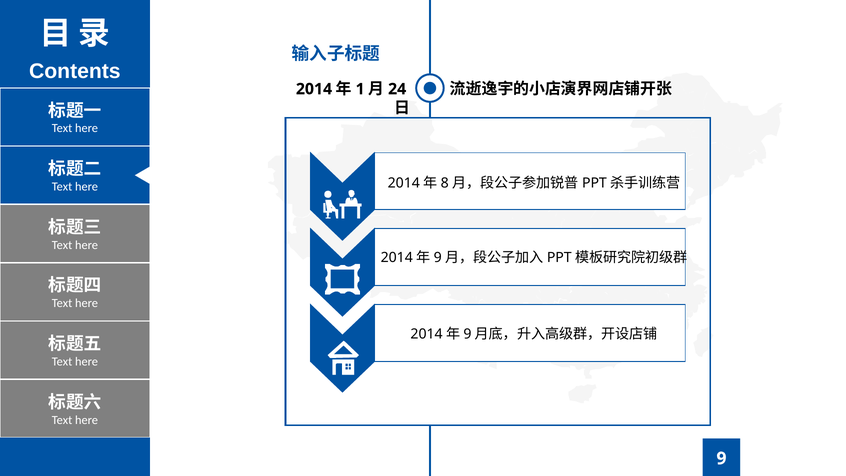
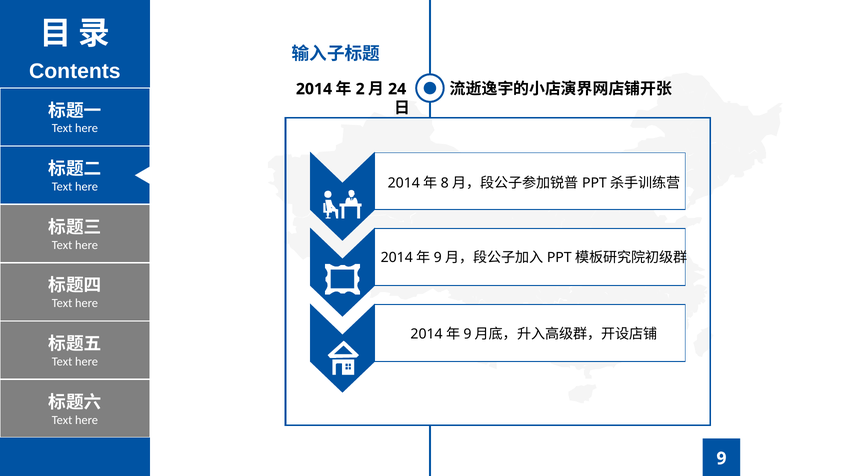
1: 1 -> 2
